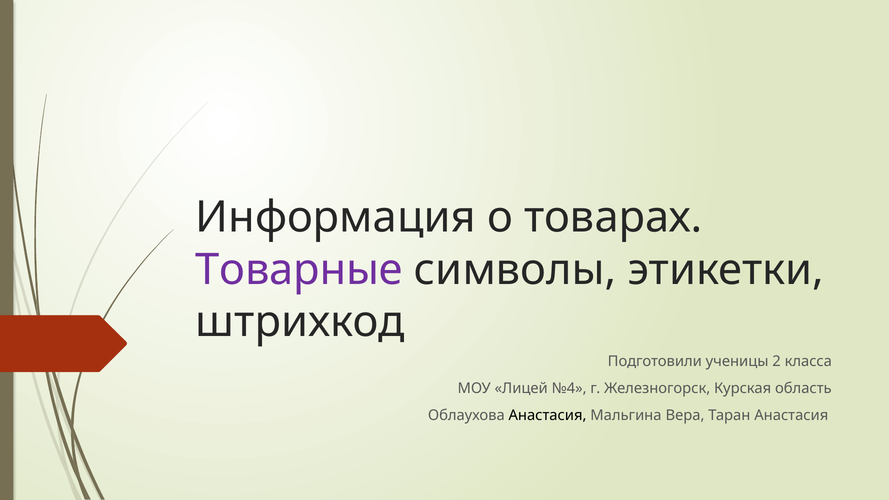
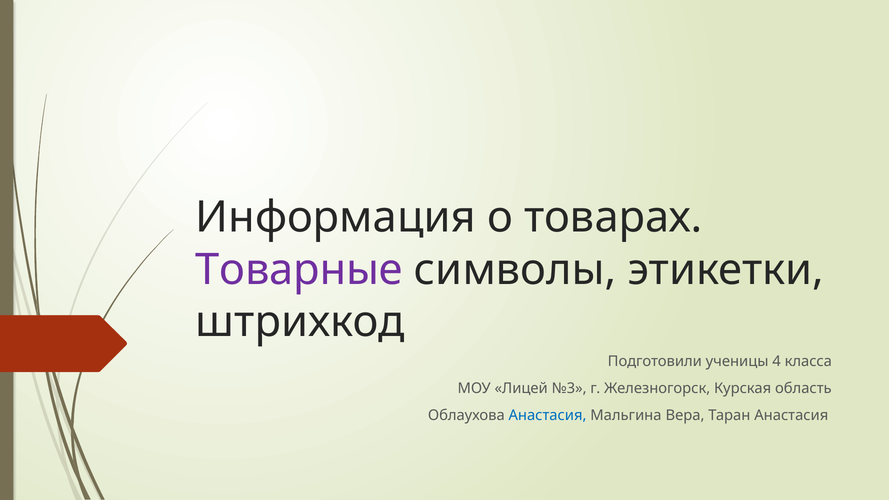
2: 2 -> 4
№4: №4 -> №3
Анастасия at (548, 416) colour: black -> blue
